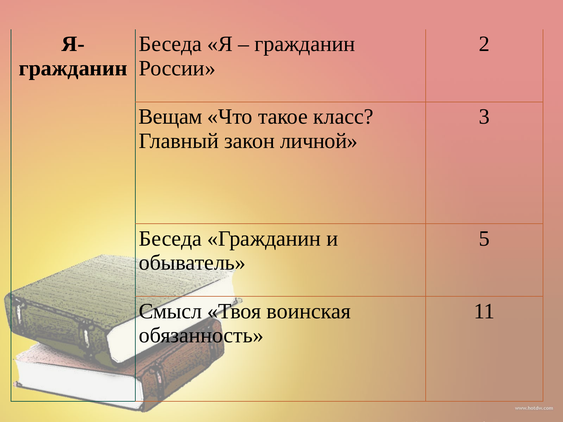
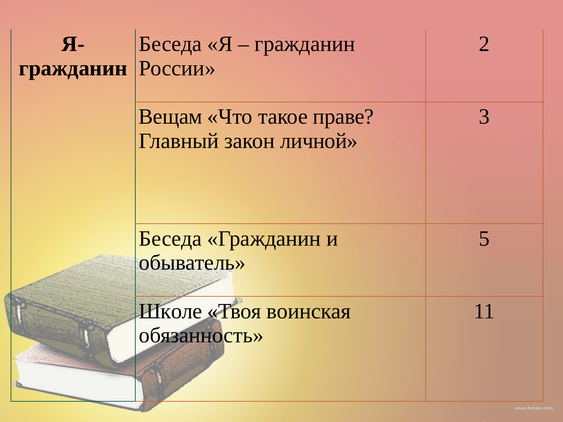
класс: класс -> праве
Смысл: Смысл -> Школе
